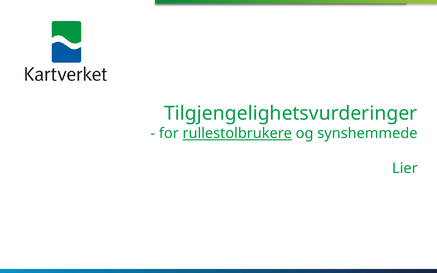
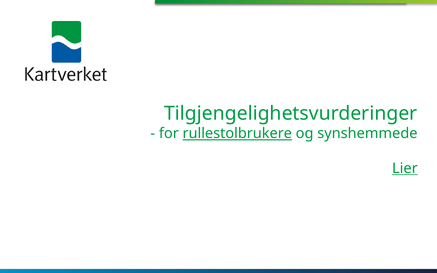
Lier underline: none -> present
